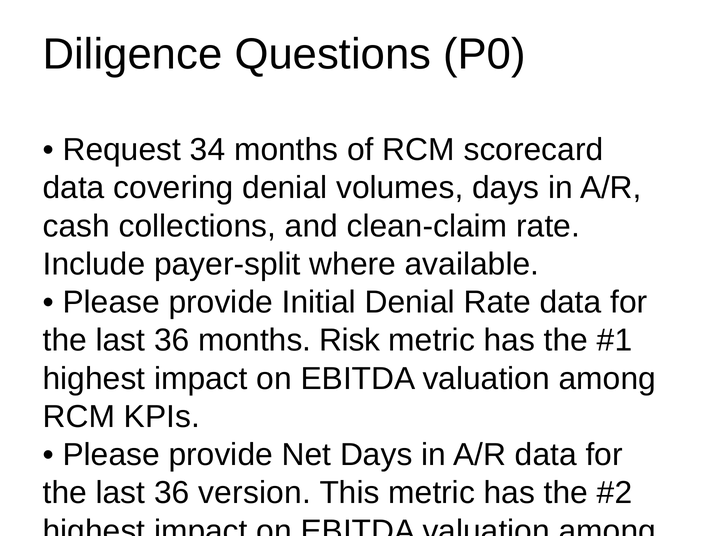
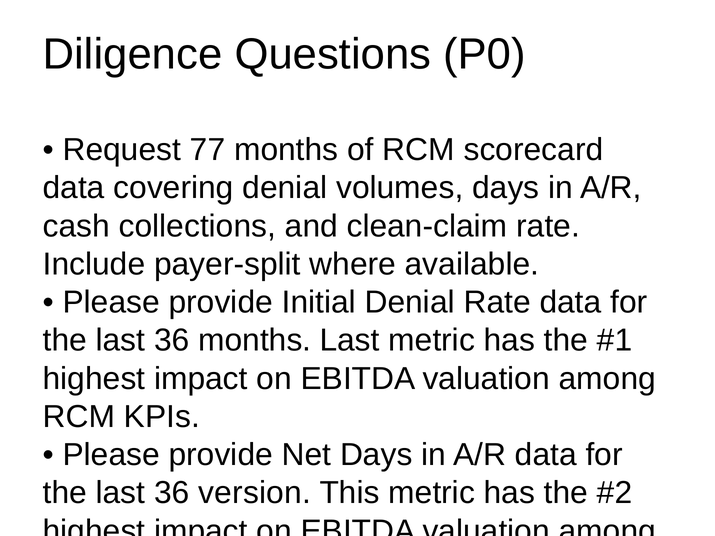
34: 34 -> 77
months Risk: Risk -> Last
